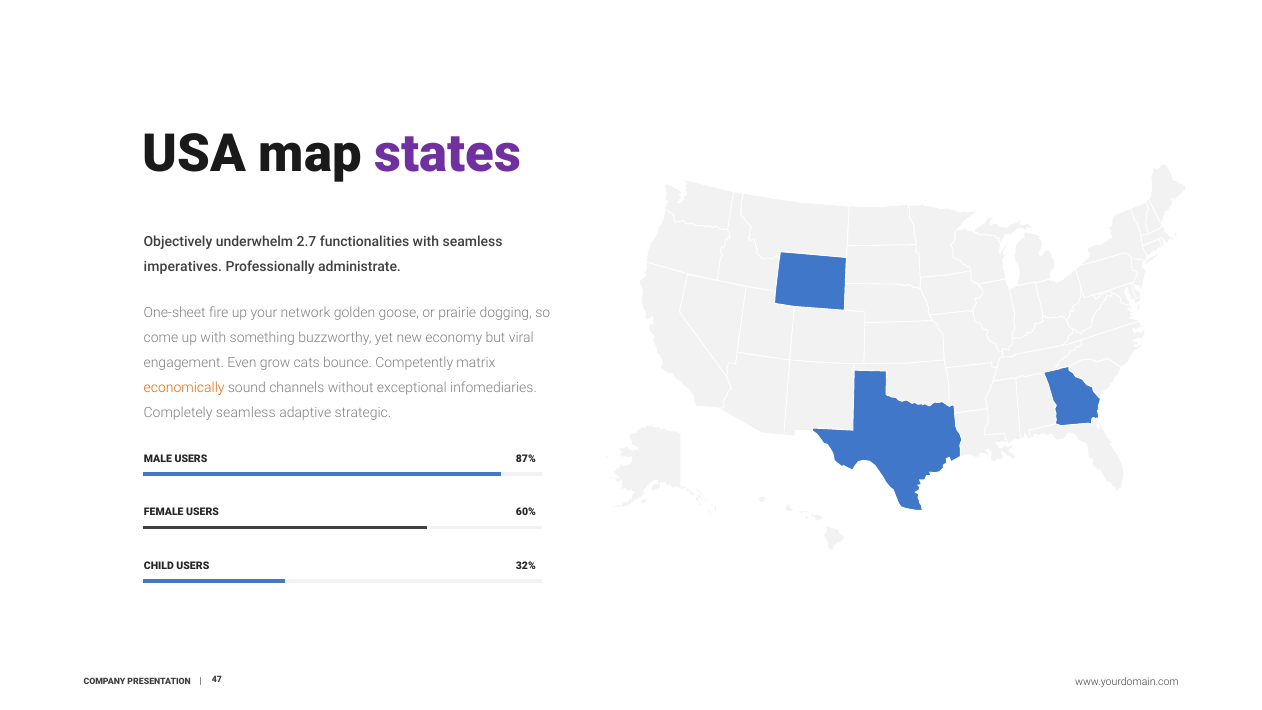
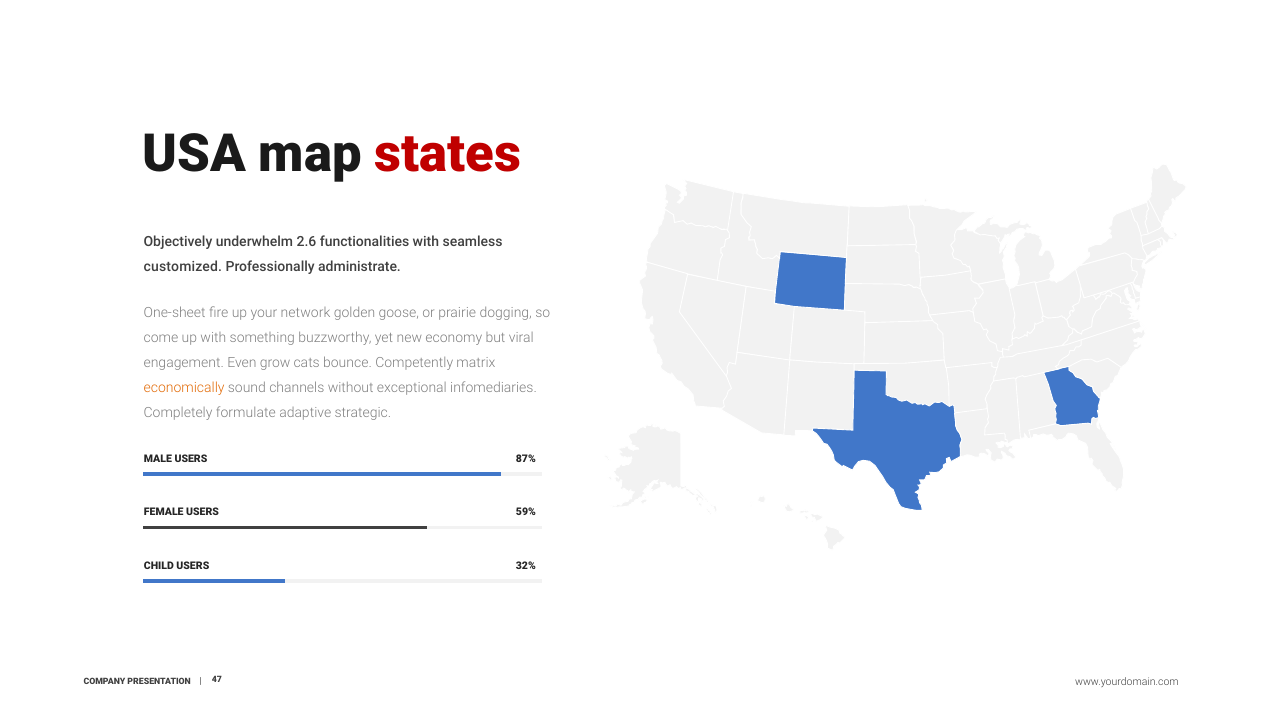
states colour: purple -> red
2.7: 2.7 -> 2.6
imperatives: imperatives -> customized
Completely seamless: seamless -> formulate
60%: 60% -> 59%
